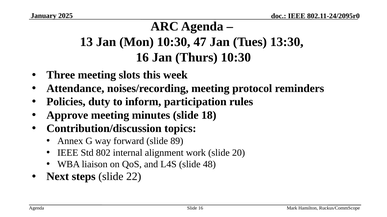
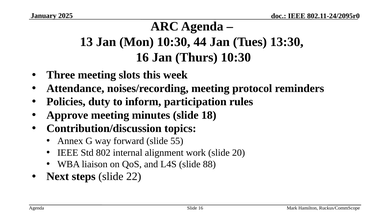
47: 47 -> 44
89: 89 -> 55
48: 48 -> 88
